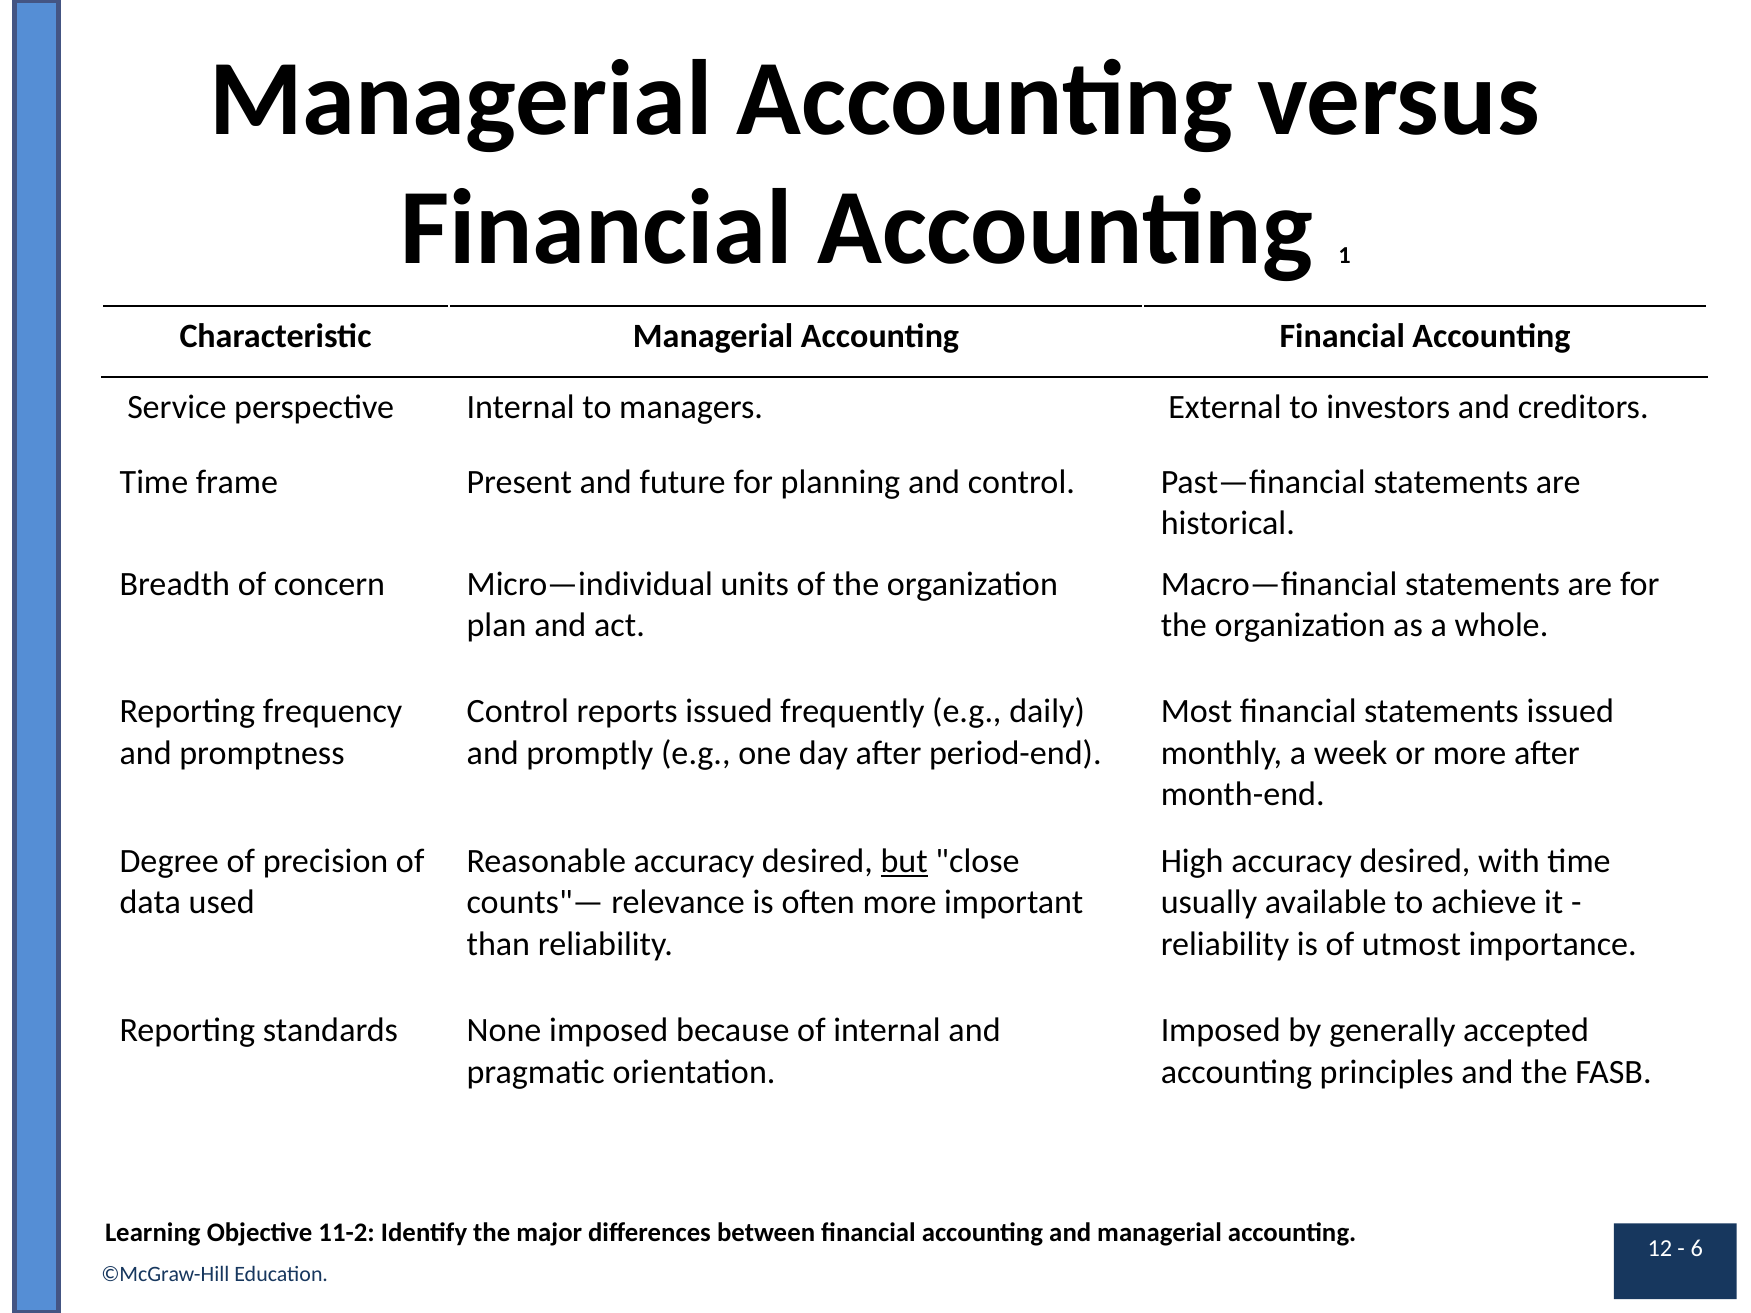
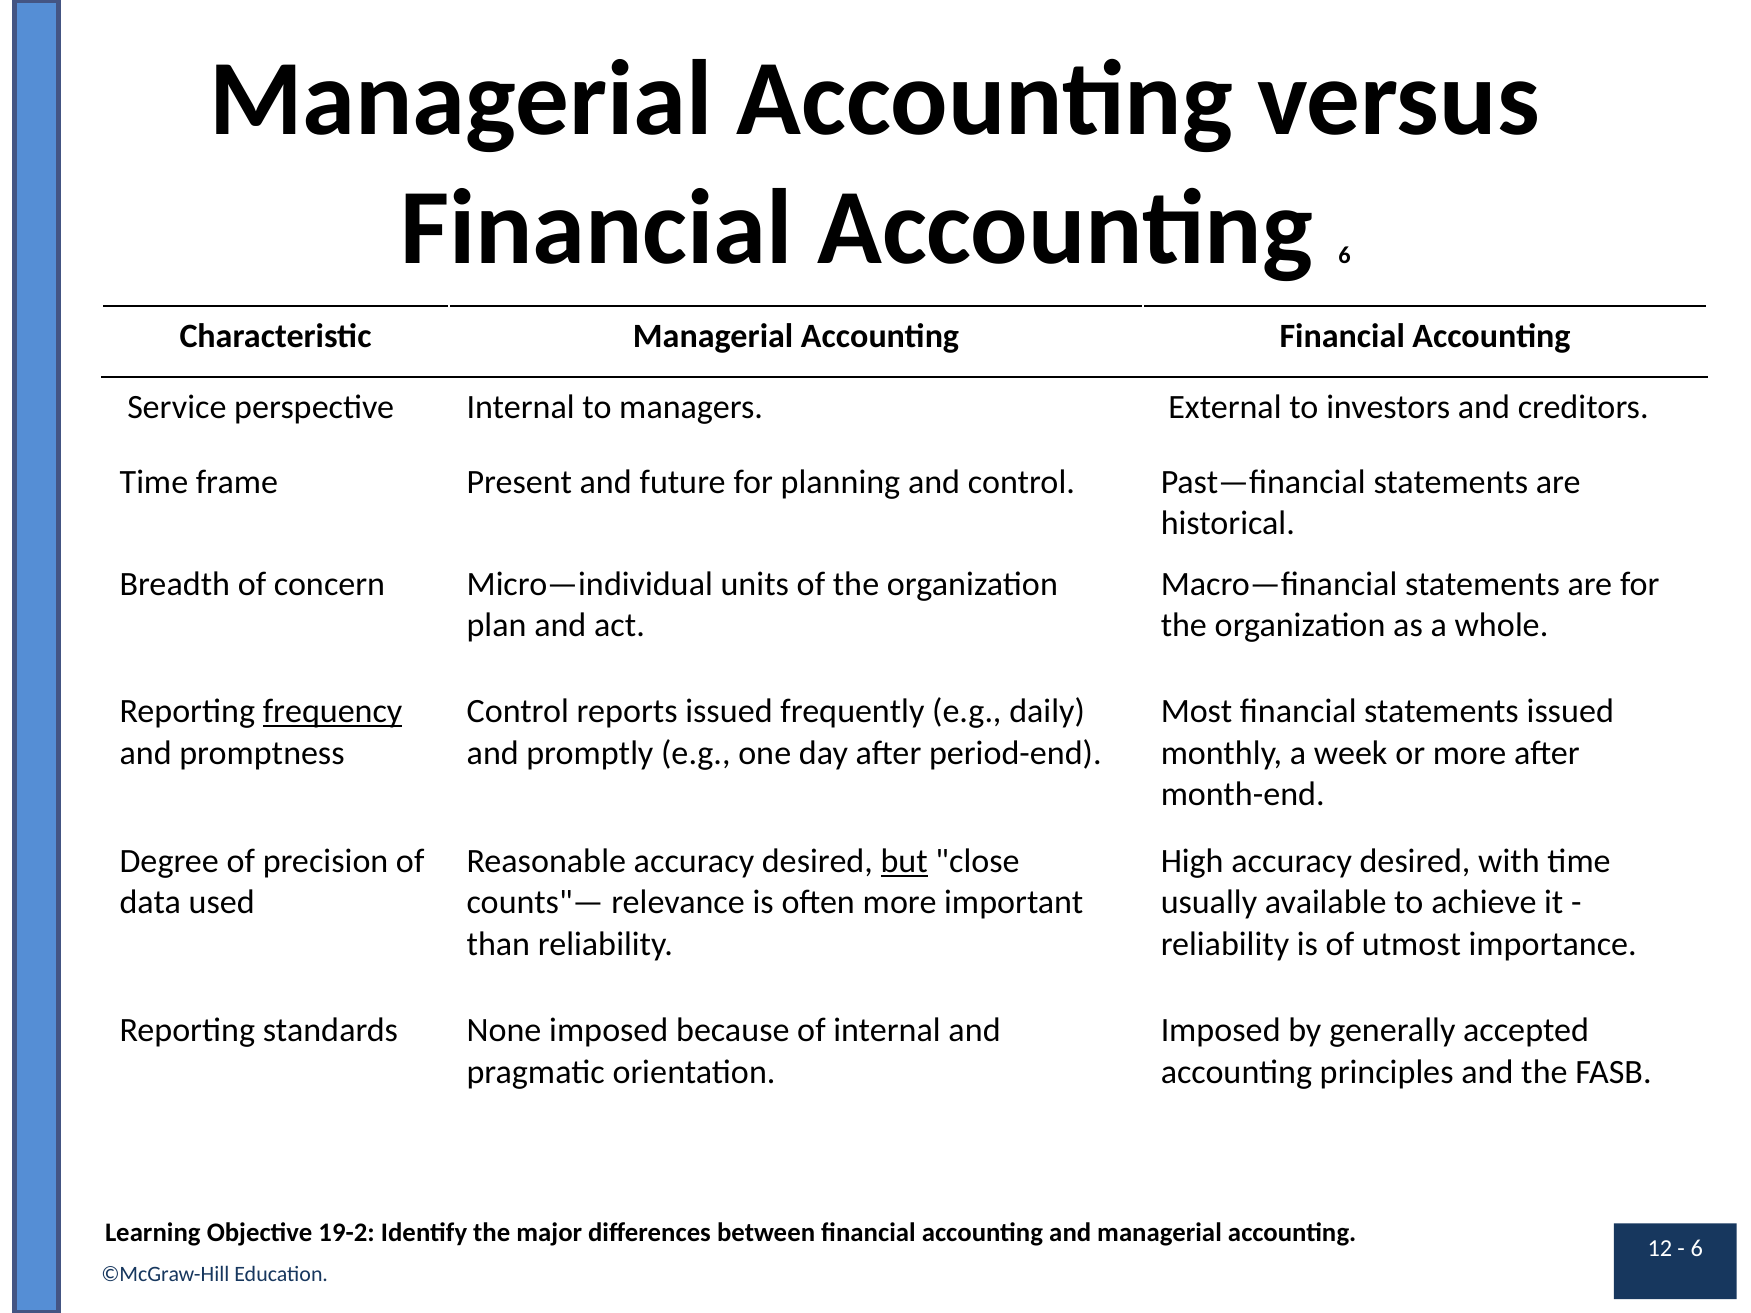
Accounting 1: 1 -> 6
frequency underline: none -> present
11-2: 11-2 -> 19-2
